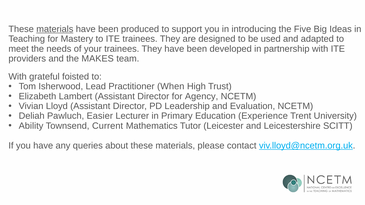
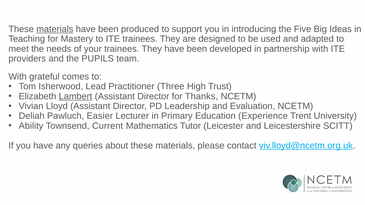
MAKES: MAKES -> PUPILS
foisted: foisted -> comes
When: When -> Three
Lambert underline: none -> present
Agency: Agency -> Thanks
